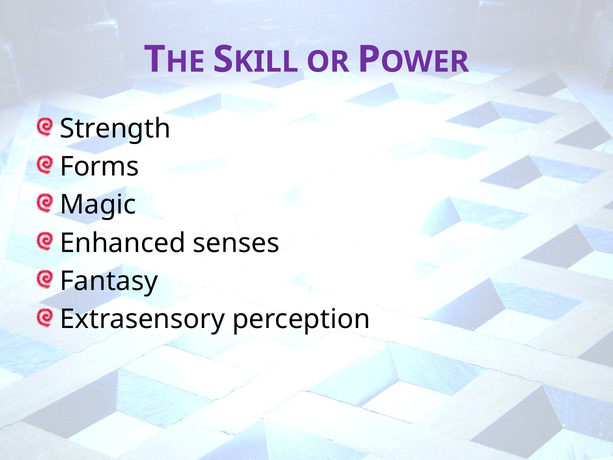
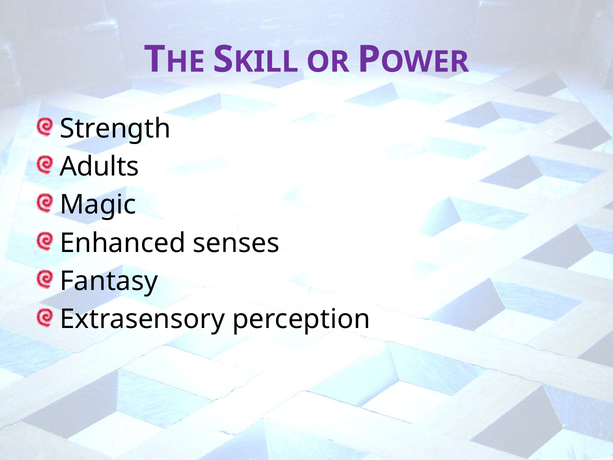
Forms: Forms -> Adults
